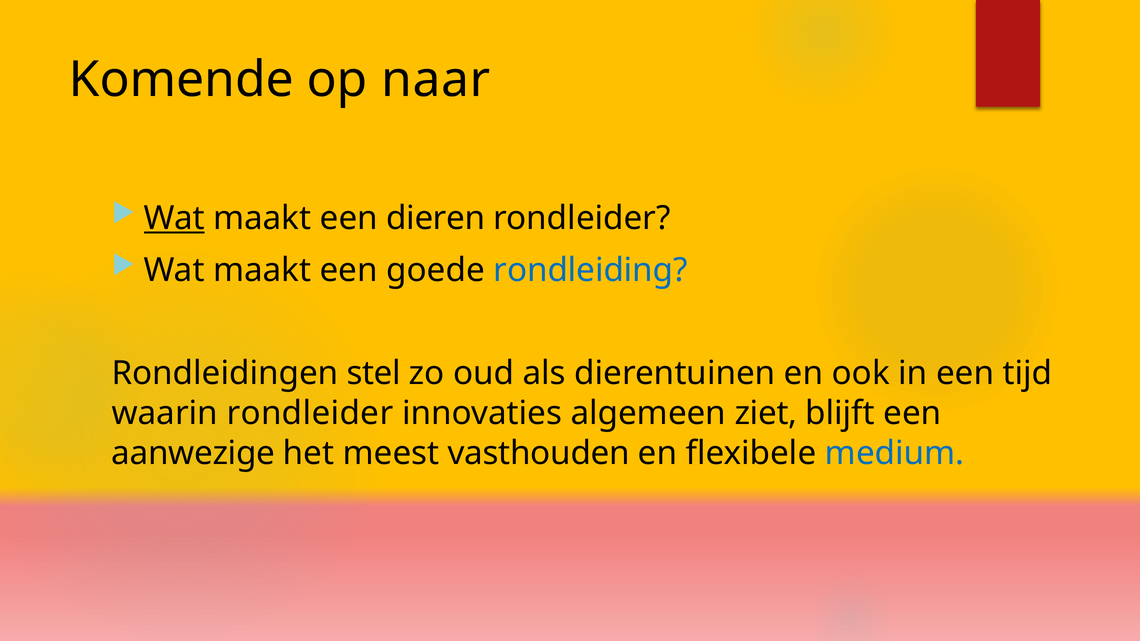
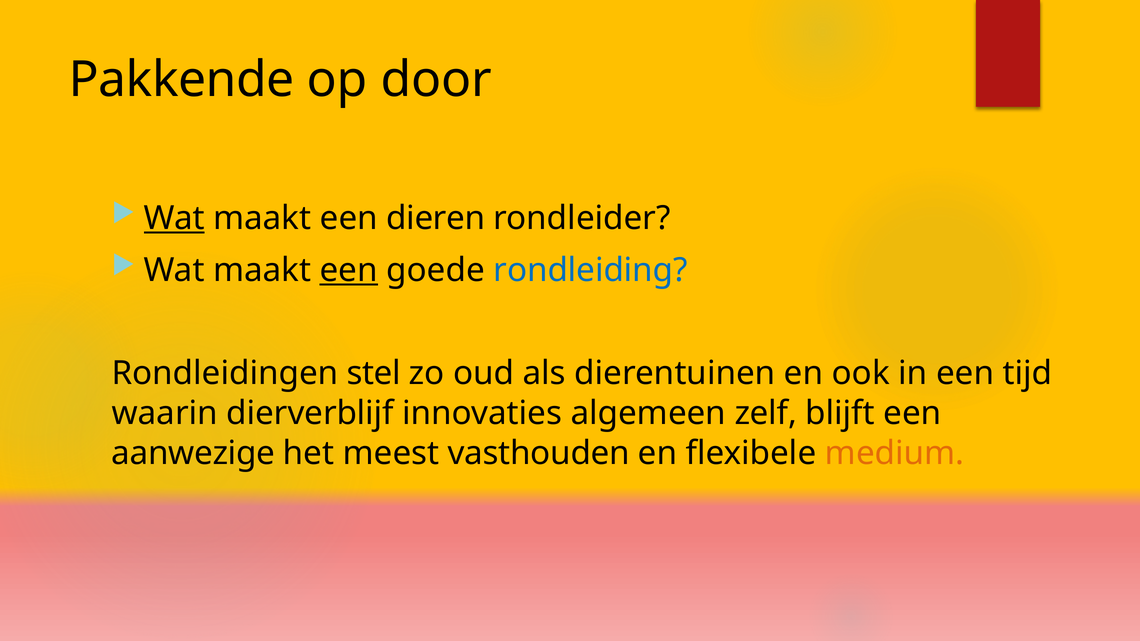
Komende: Komende -> Pakkende
naar: naar -> door
een at (349, 270) underline: none -> present
waarin rondleider: rondleider -> dierverblijf
ziet: ziet -> zelf
medium colour: blue -> orange
